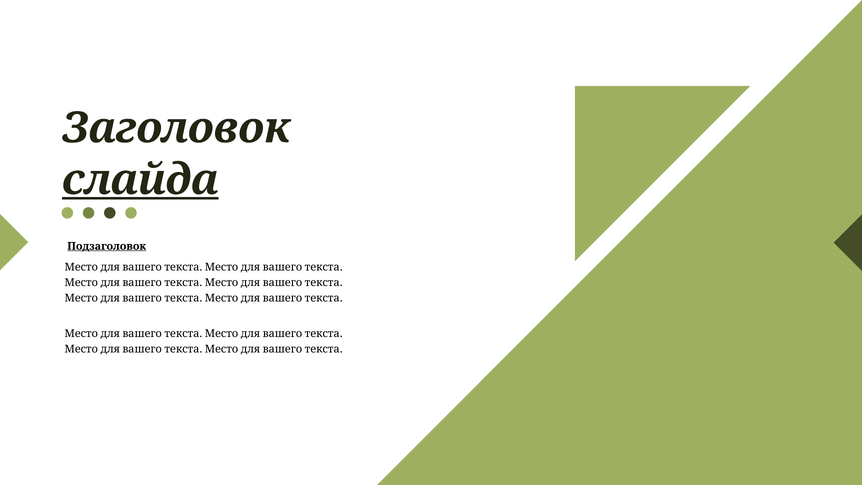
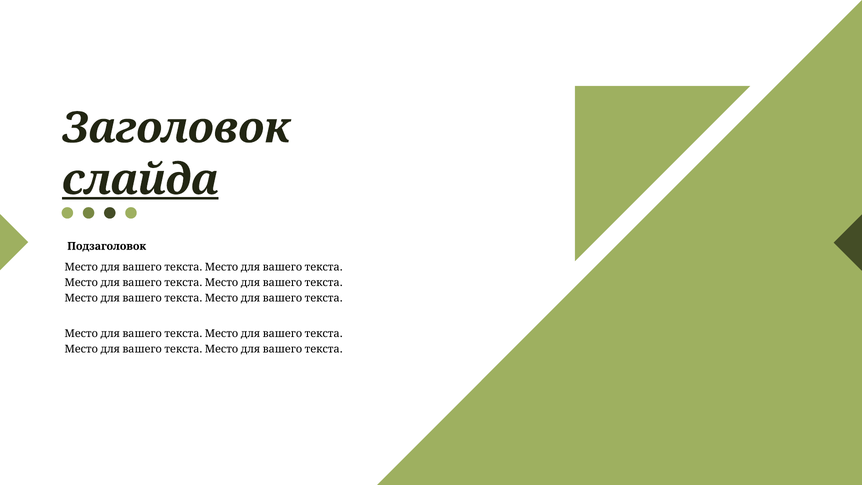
Подзаголовок underline: present -> none
